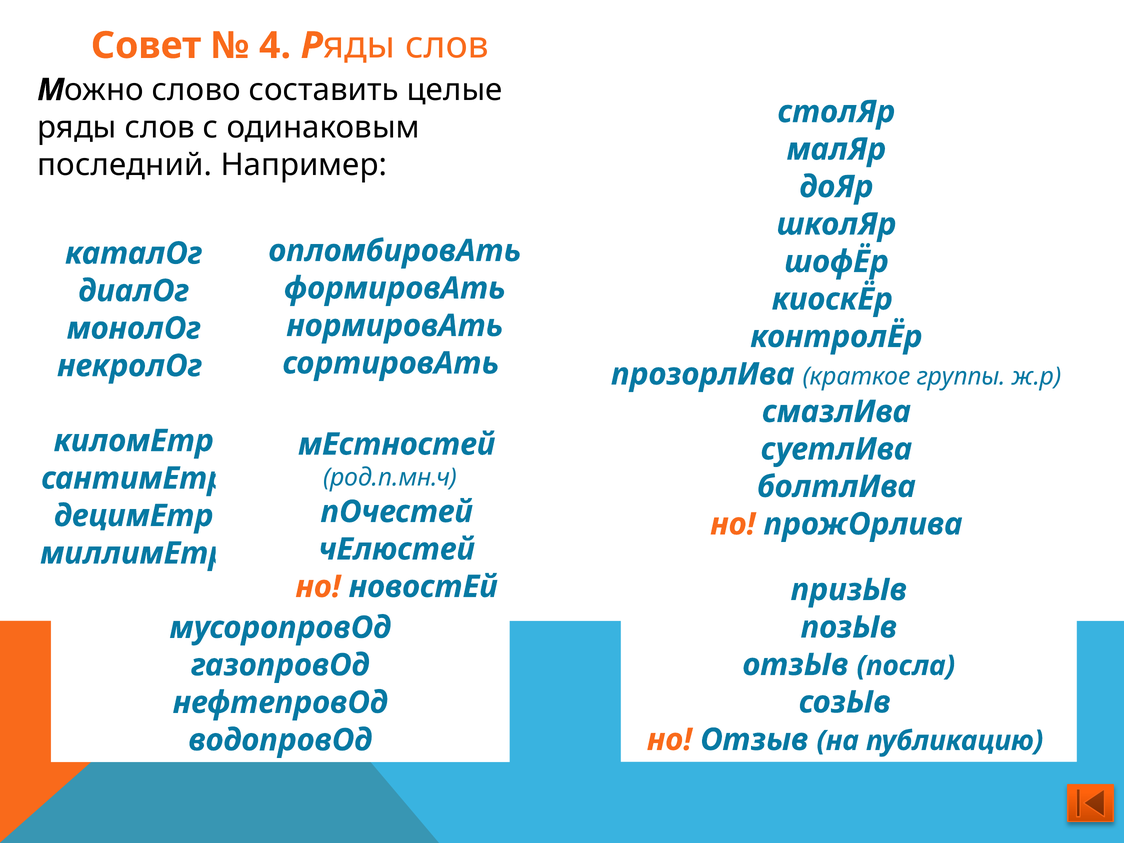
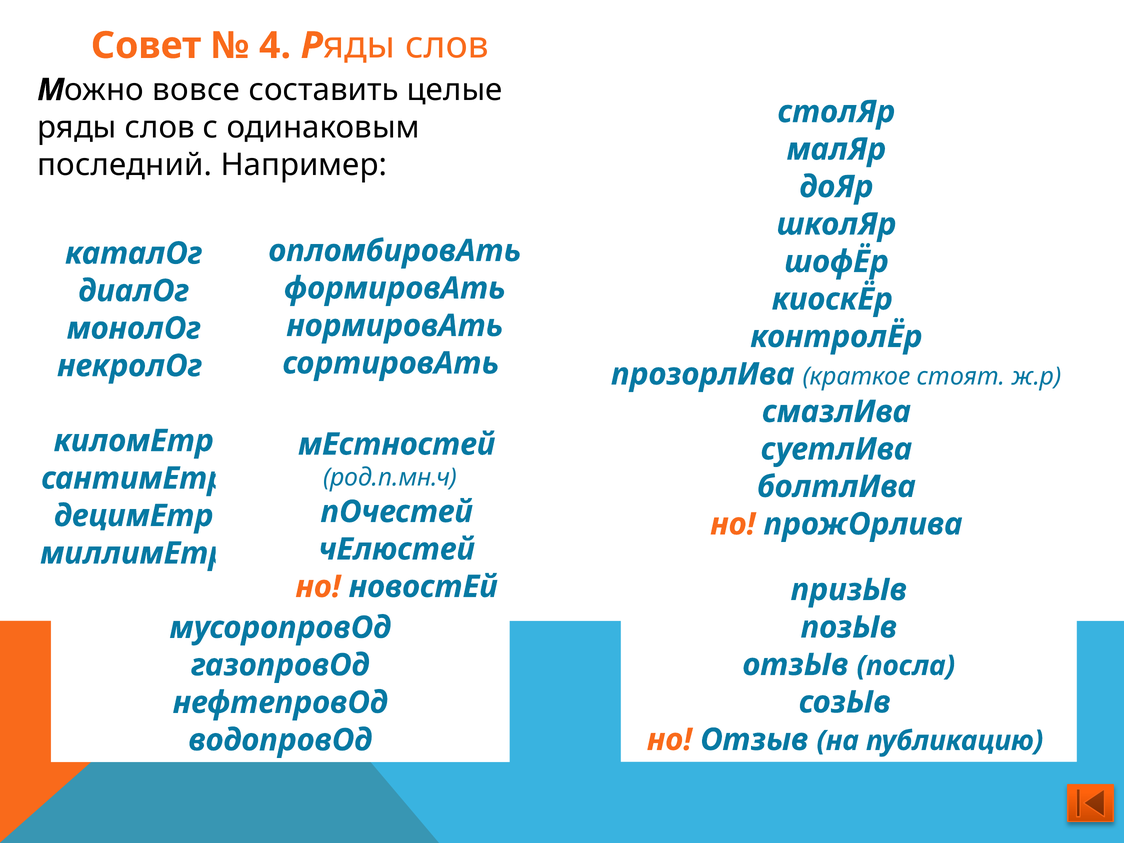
слово: слово -> вовсе
группы: группы -> стоят
